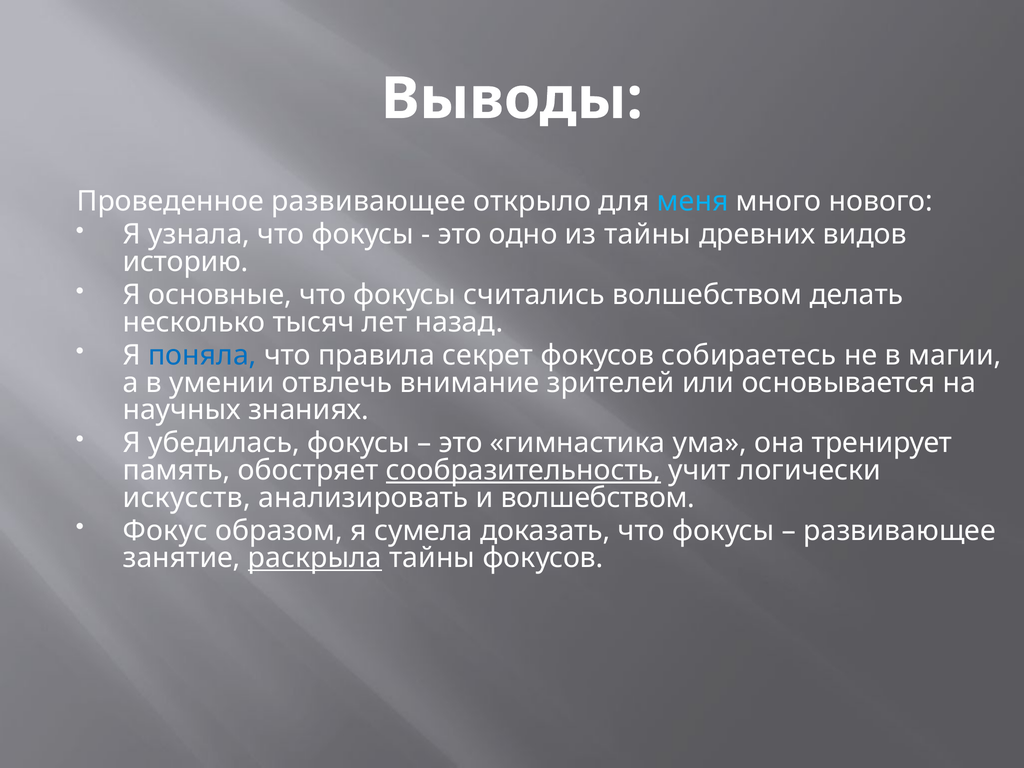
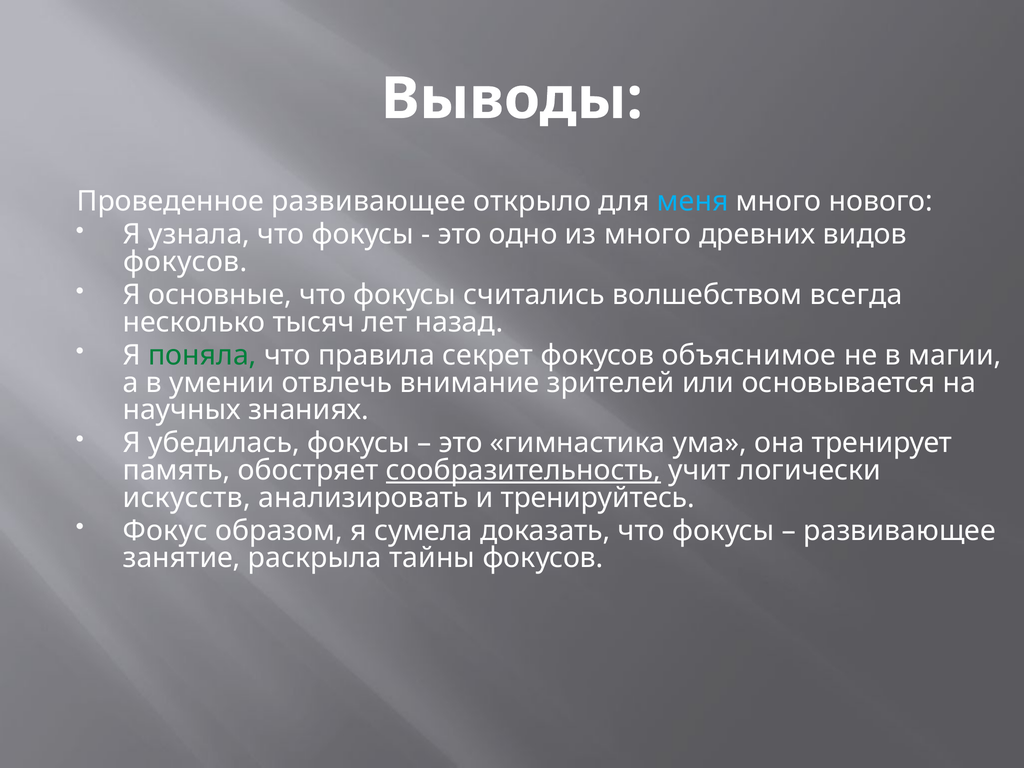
из тайны: тайны -> много
историю at (186, 262): историю -> фокусов
делать: делать -> всегда
поняла colour: blue -> green
собираетесь: собираетесь -> объяснимое
и волшебством: волшебством -> тренируйтесь
раскрыла underline: present -> none
